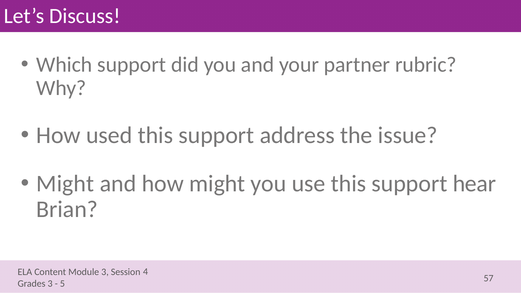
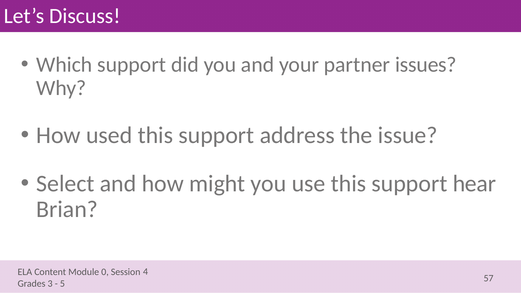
rubric: rubric -> issues
Might at (65, 184): Might -> Select
3 at (105, 272): 3 -> 0
